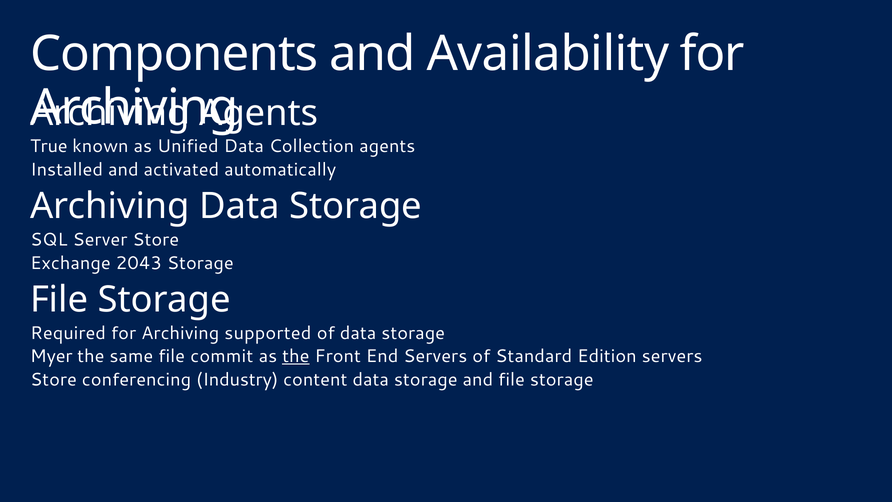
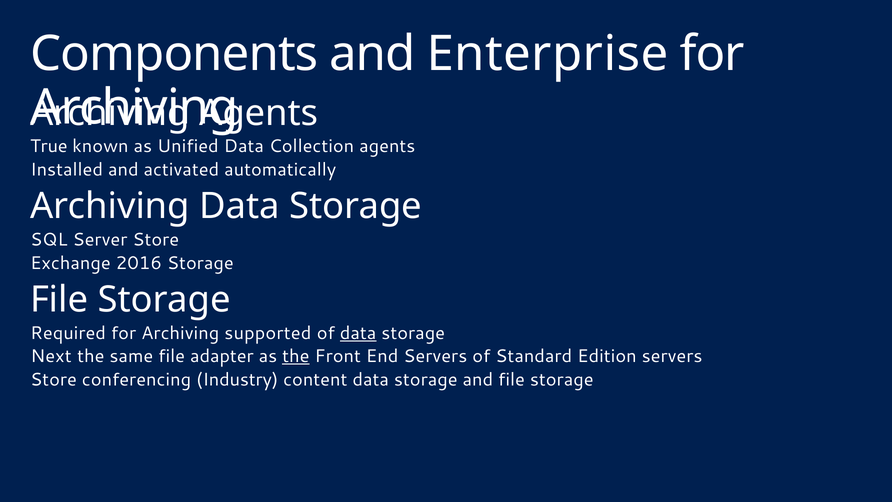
Availability: Availability -> Enterprise
2043: 2043 -> 2016
data at (358, 333) underline: none -> present
Myer: Myer -> Next
commit: commit -> adapter
